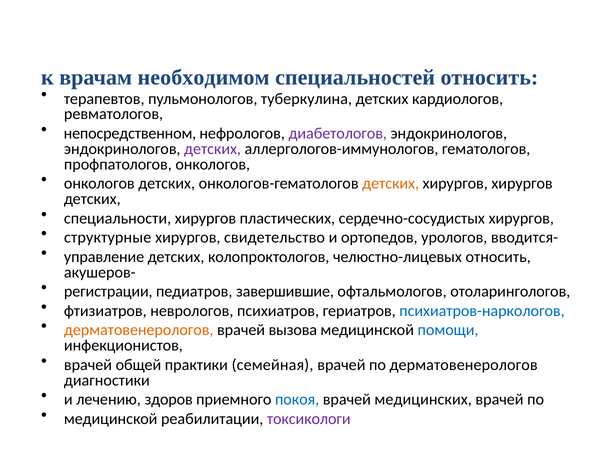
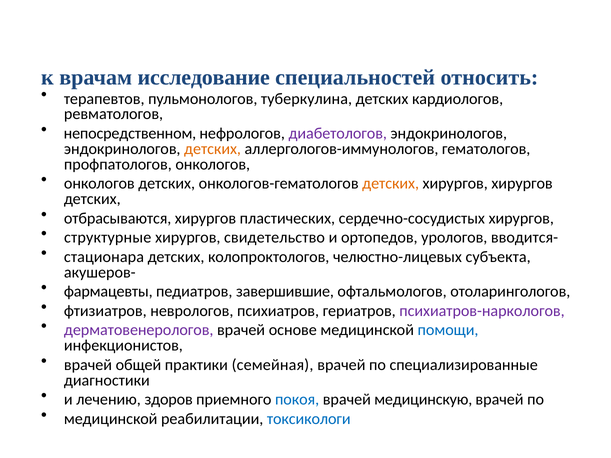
необходимом: необходимом -> исследование
детских at (213, 149) colour: purple -> orange
специальности: специальности -> отбрасываются
управление: управление -> стационара
челюстно-лицевых относить: относить -> субъекта
регистрации: регистрации -> фармацевты
психиатров-наркологов colour: blue -> purple
дерматовенерологов at (139, 330) colour: orange -> purple
вызова: вызова -> основе
по дерматовенерологов: дерматовенерологов -> специализированные
медицинских: медицинских -> медицинскую
токсикологи colour: purple -> blue
